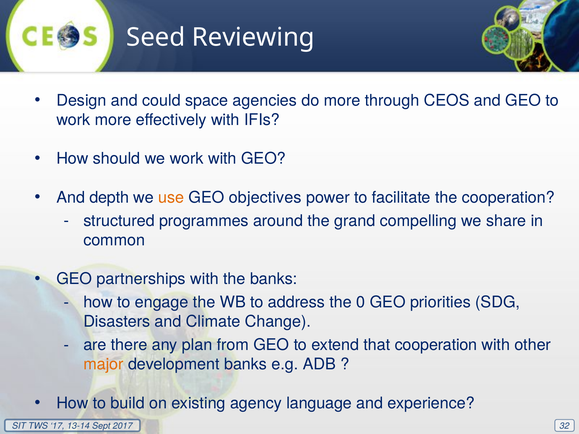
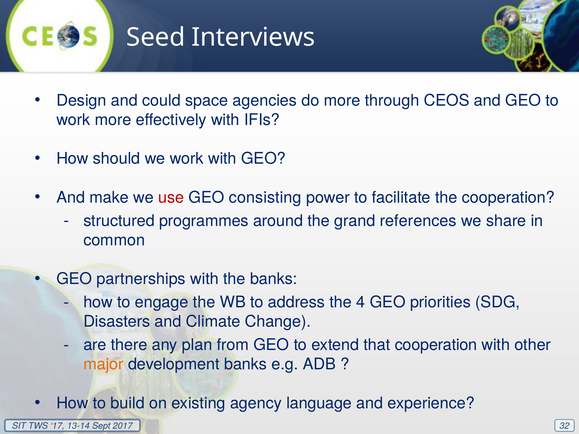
Reviewing: Reviewing -> Interviews
depth: depth -> make
use colour: orange -> red
objectives: objectives -> consisting
compelling: compelling -> references
0: 0 -> 4
